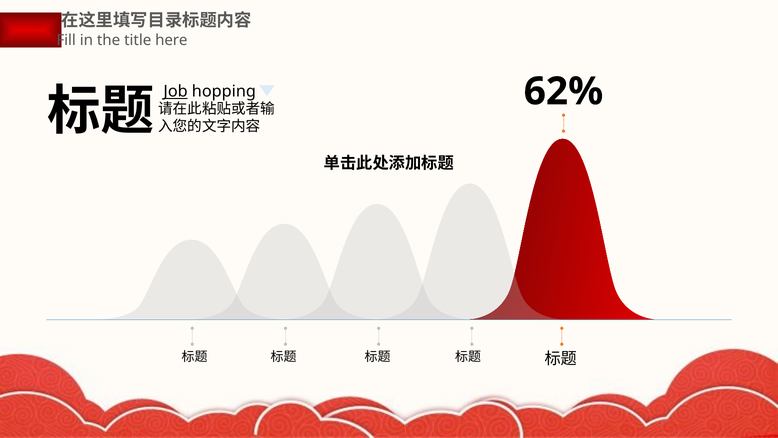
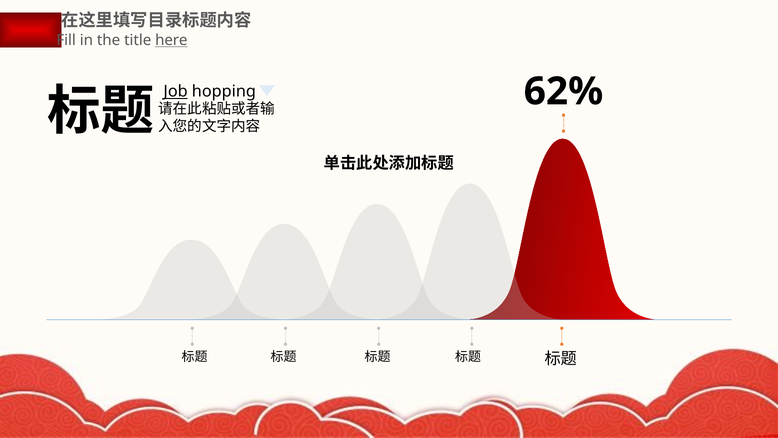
here underline: none -> present
